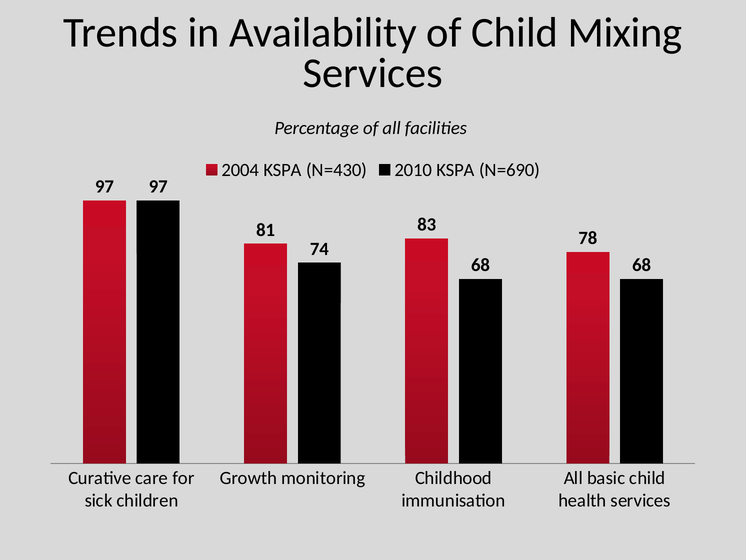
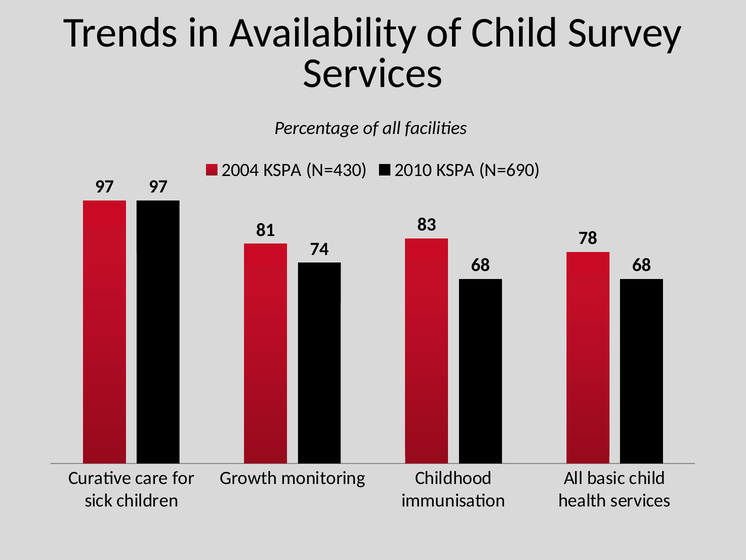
Mixing: Mixing -> Survey
